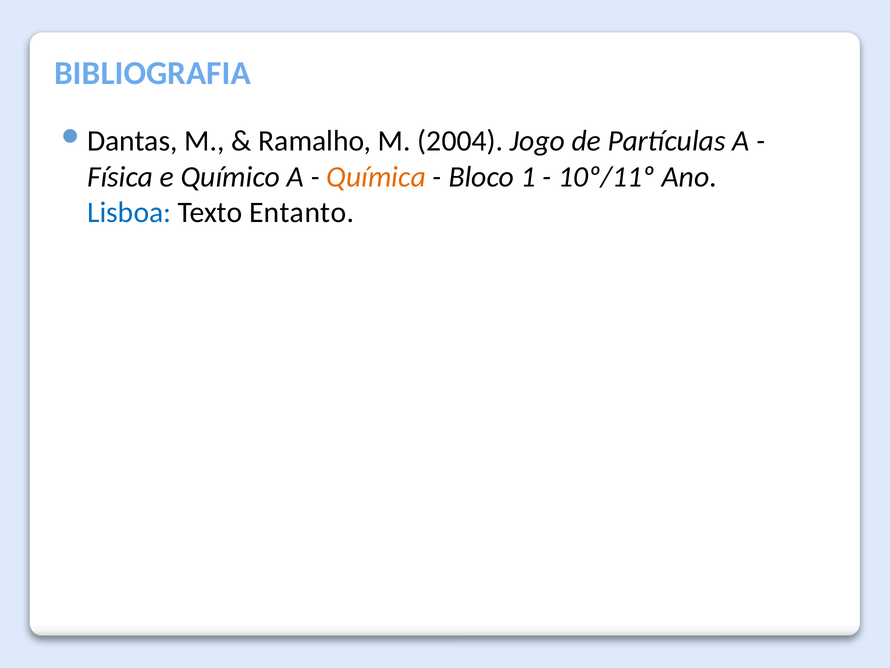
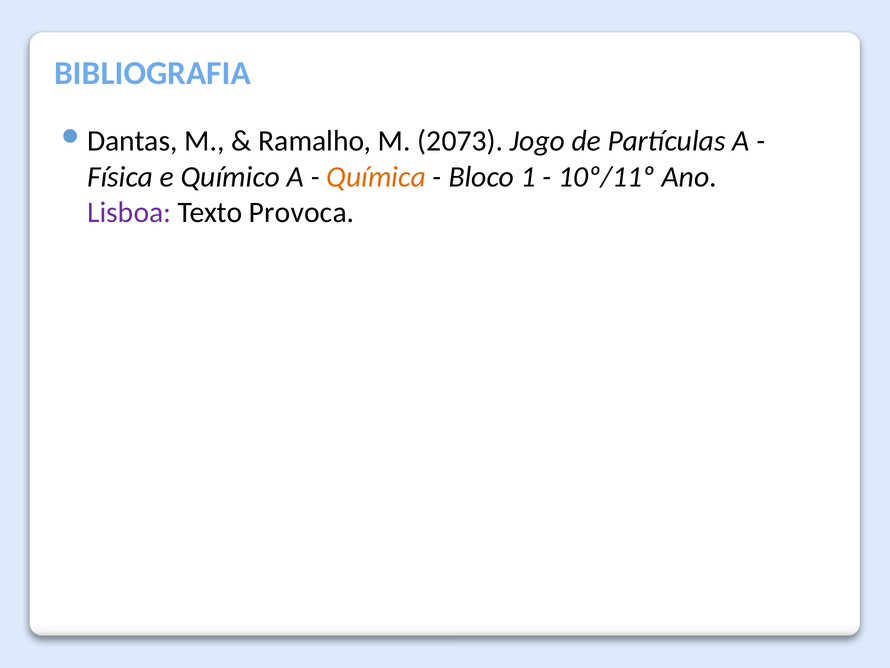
2004: 2004 -> 2073
Lisboa colour: blue -> purple
Entanto: Entanto -> Provoca
